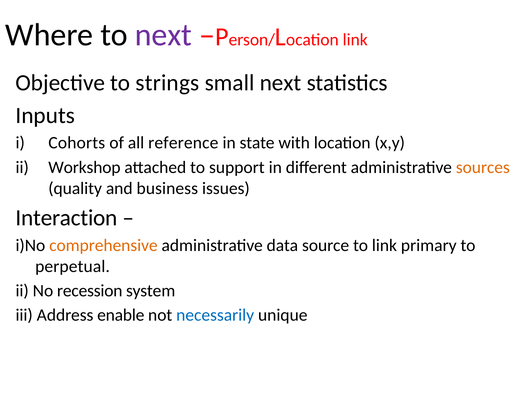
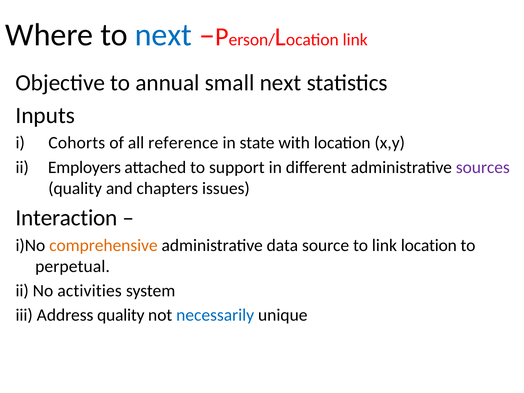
next at (163, 35) colour: purple -> blue
strings: strings -> annual
Workshop: Workshop -> Employers
sources colour: orange -> purple
business: business -> chapters
link primary: primary -> location
recession: recession -> activities
Address enable: enable -> quality
